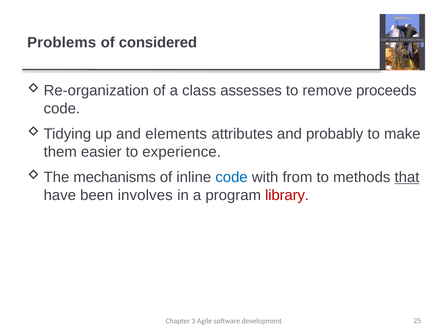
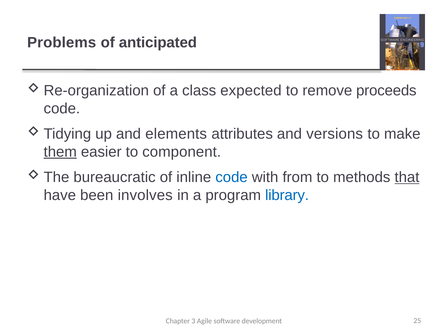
considered: considered -> anticipated
assesses: assesses -> expected
probably: probably -> versions
them underline: none -> present
experience: experience -> component
mechanisms: mechanisms -> bureaucratic
library colour: red -> blue
